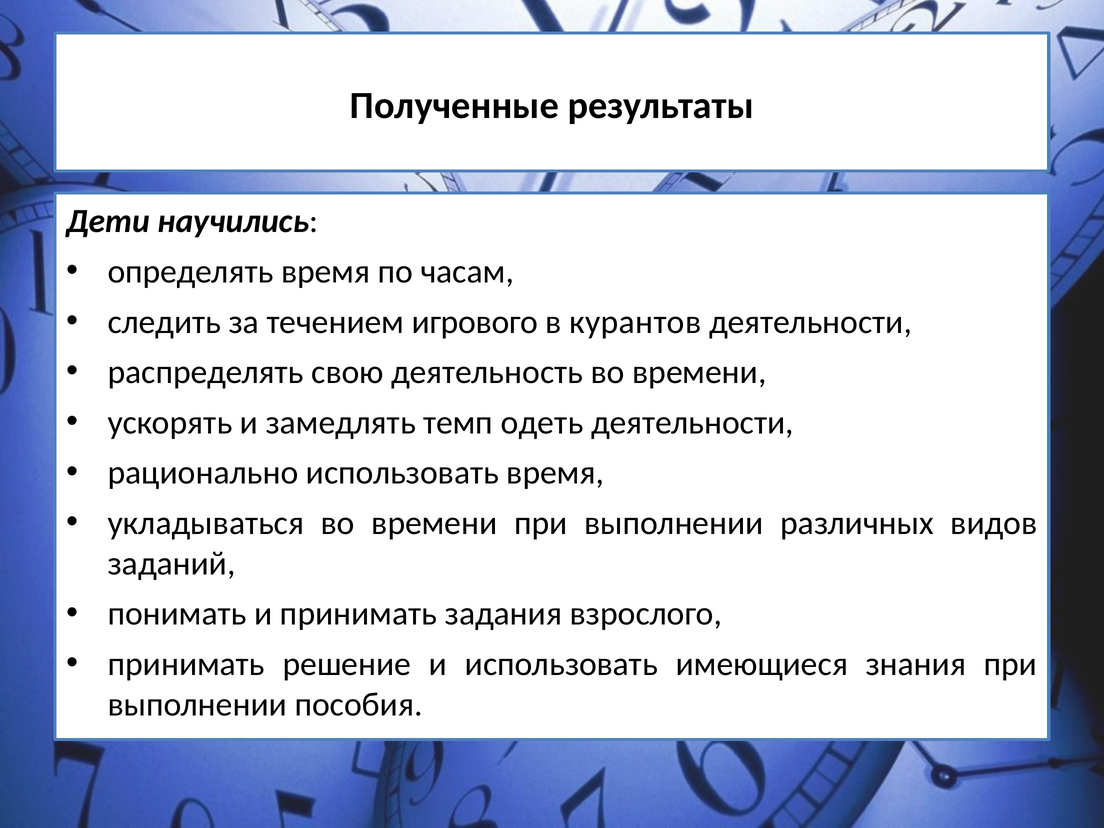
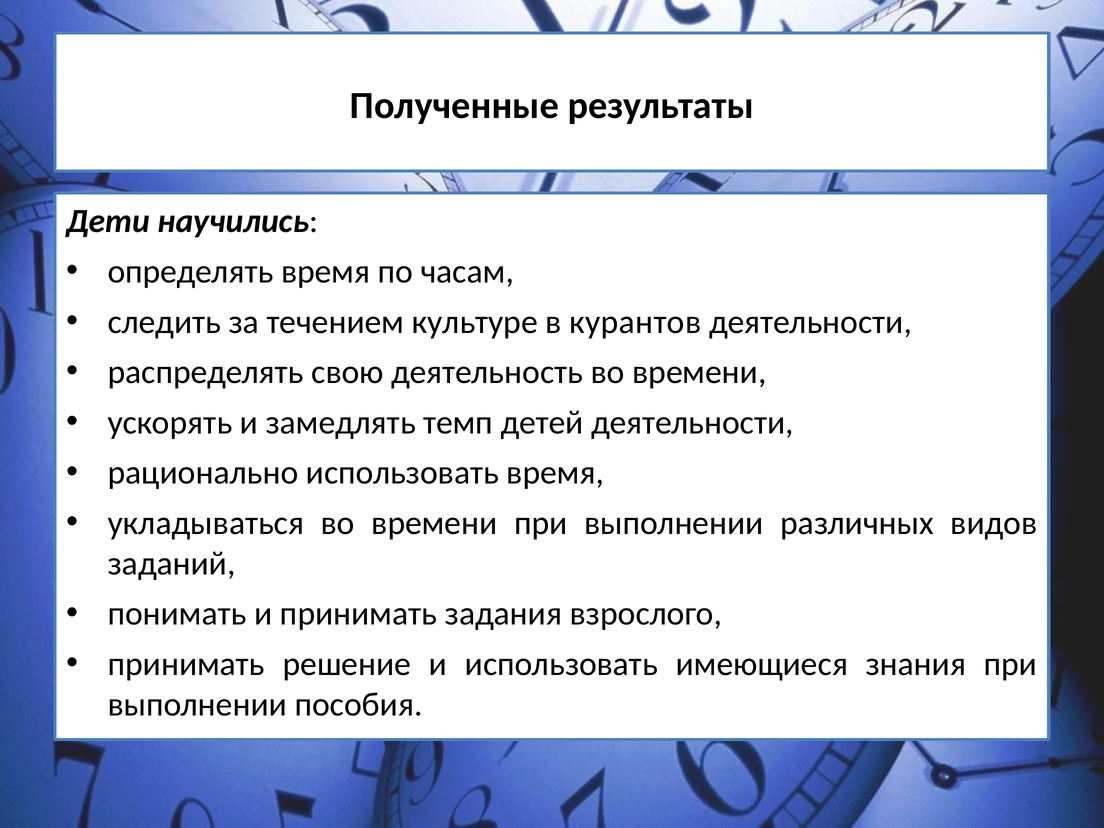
игрового: игрового -> культуре
одеть: одеть -> детей
